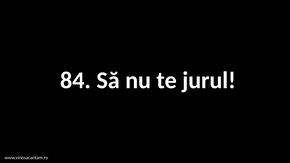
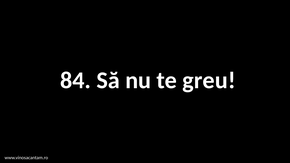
jurul: jurul -> greu
